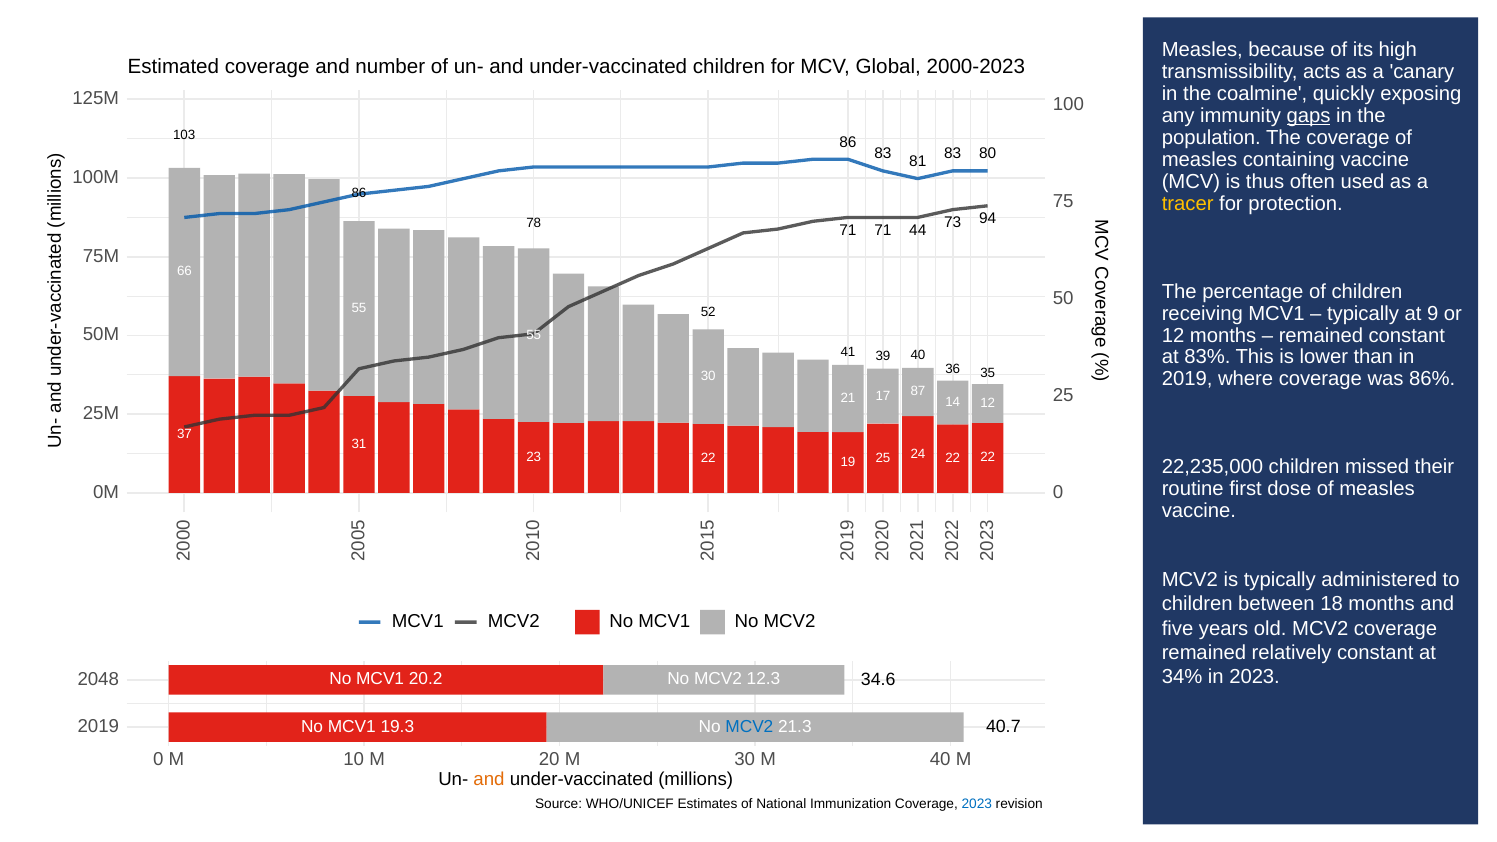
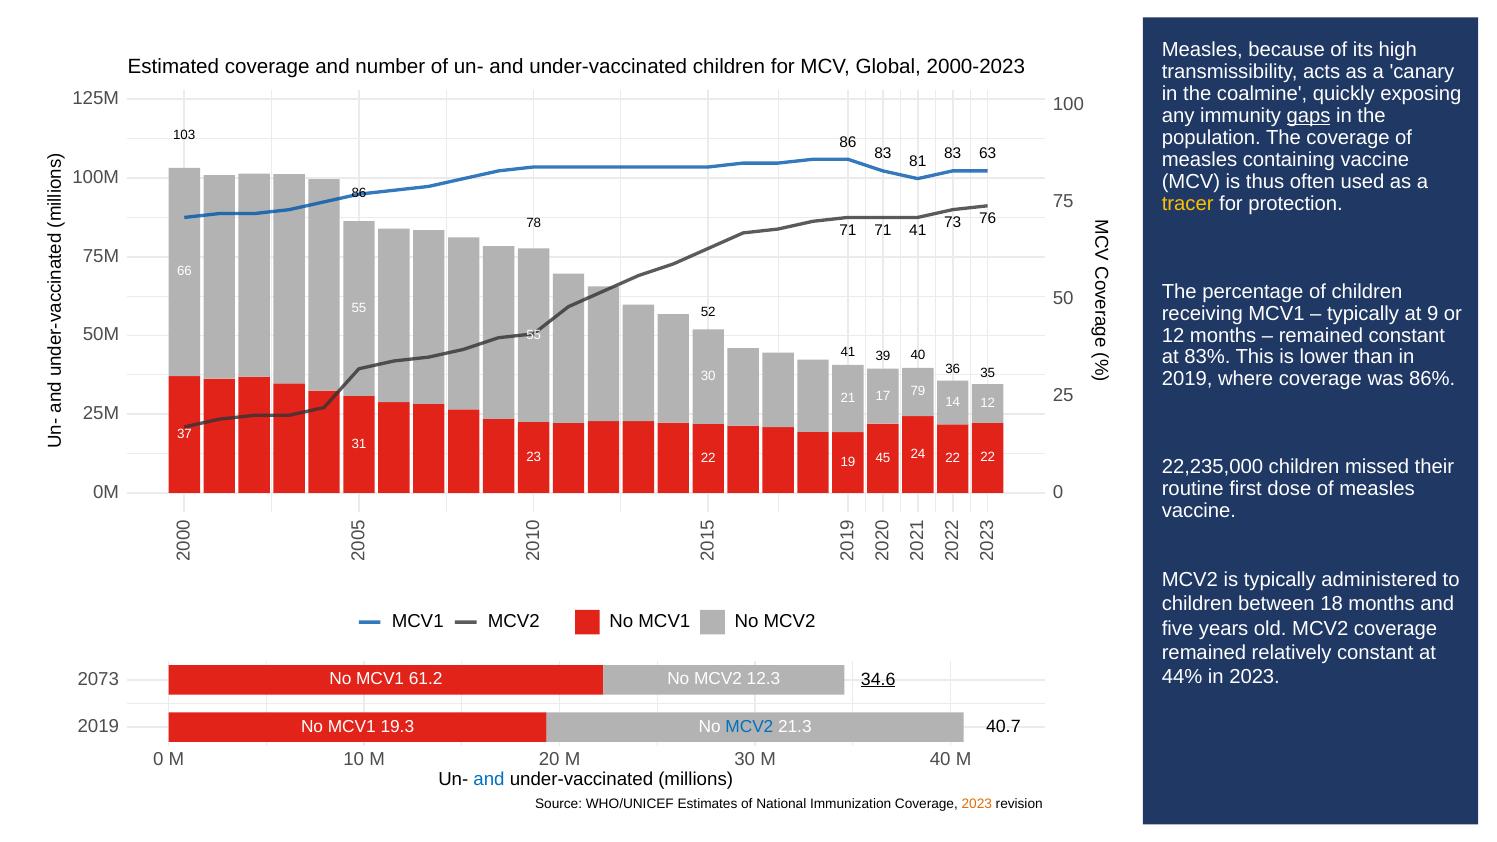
80: 80 -> 63
94: 94 -> 76
71 44: 44 -> 41
87: 87 -> 79
19 25: 25 -> 45
34%: 34% -> 44%
2048: 2048 -> 2073
20.2: 20.2 -> 61.2
34.6 underline: none -> present
and at (489, 779) colour: orange -> blue
2023 at (977, 804) colour: blue -> orange
